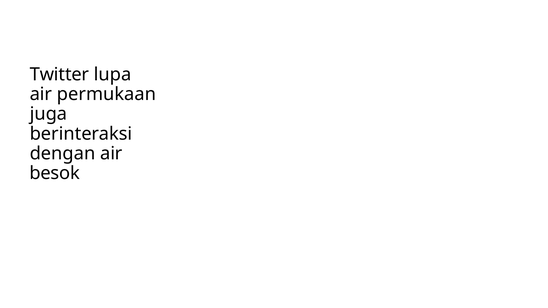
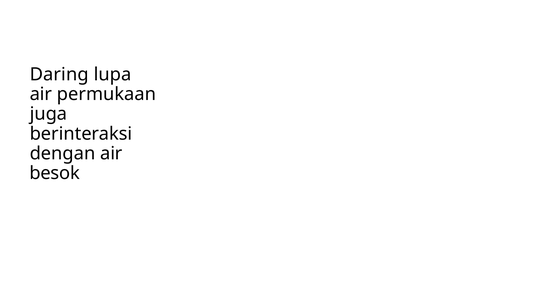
Twitter: Twitter -> Daring
